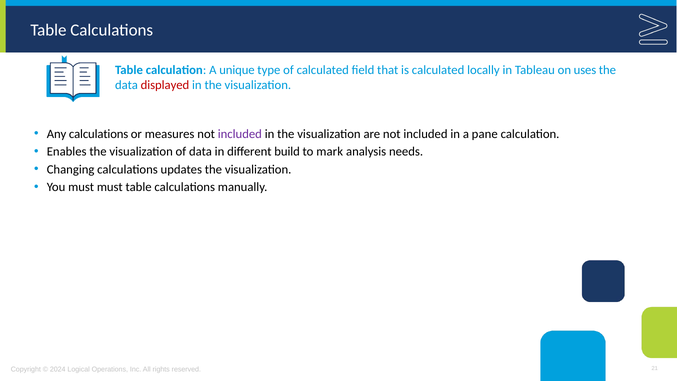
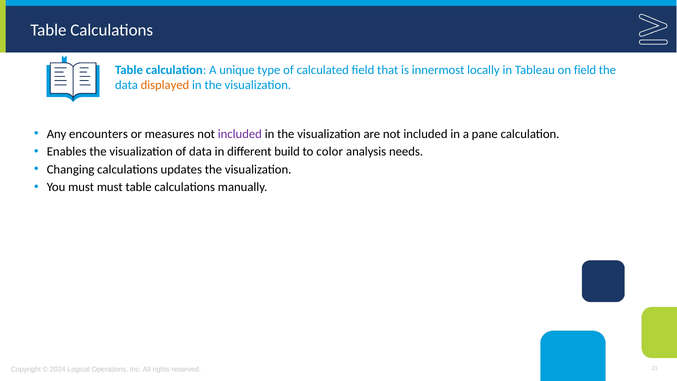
is calculated: calculated -> innermost
on uses: uses -> field
displayed colour: red -> orange
Any calculations: calculations -> encounters
mark: mark -> color
